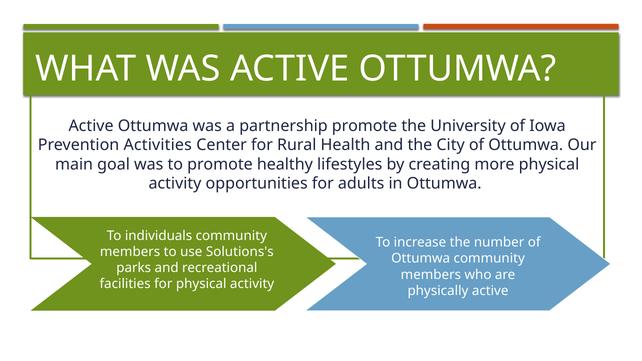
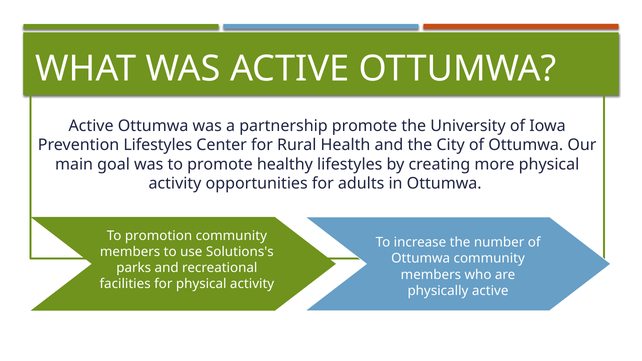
Prevention Activities: Activities -> Lifestyles
individuals: individuals -> promotion
